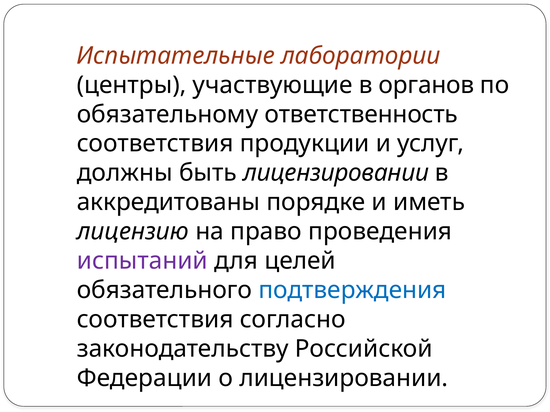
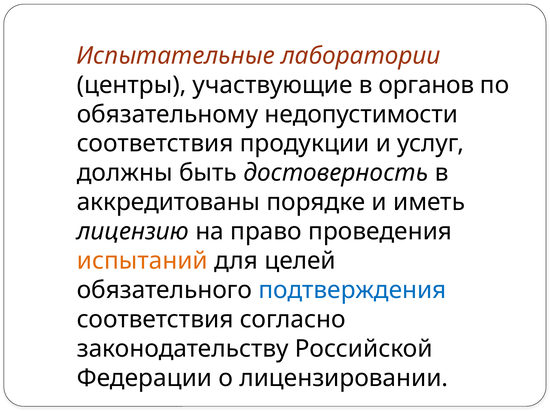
ответственность: ответственность -> недопустимости
быть лицензировании: лицензировании -> достоверность
испытаний colour: purple -> orange
